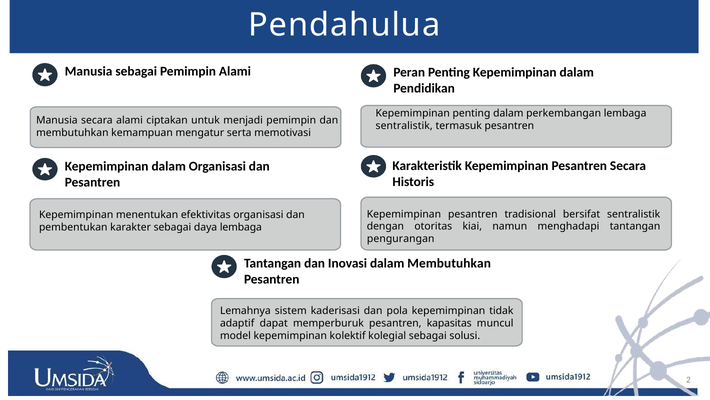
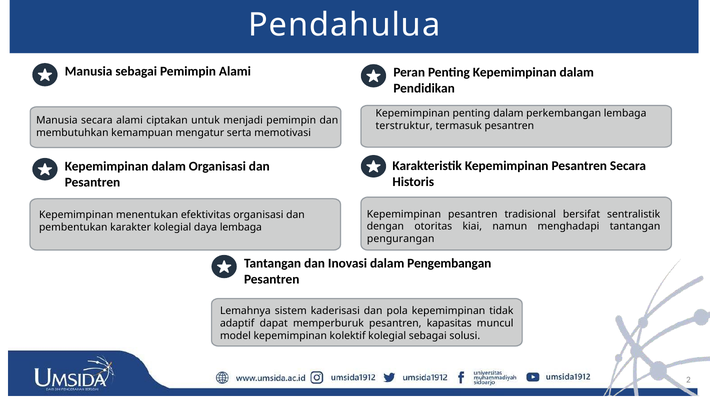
sentralistik at (404, 126): sentralistik -> terstruktur
karakter sebagai: sebagai -> kolegial
dalam Membutuhkan: Membutuhkan -> Pengembangan
